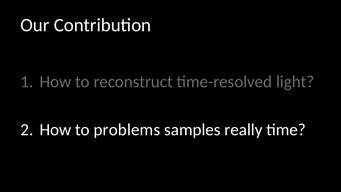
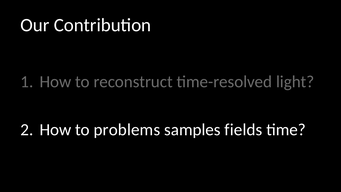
really: really -> fields
